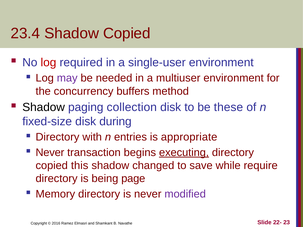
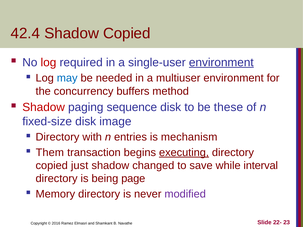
23.4: 23.4 -> 42.4
environment at (221, 62) underline: none -> present
may colour: purple -> blue
Shadow at (44, 107) colour: black -> red
collection: collection -> sequence
during: during -> image
appropriate: appropriate -> mechanism
Never at (50, 153): Never -> Them
this: this -> just
require: require -> interval
